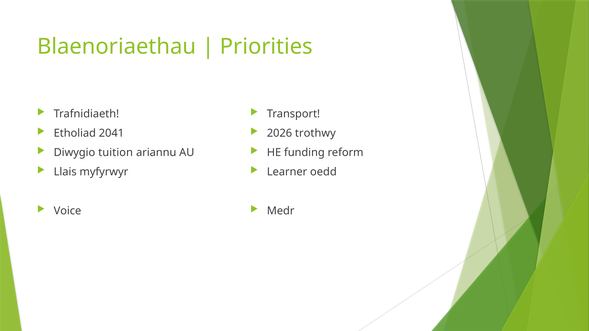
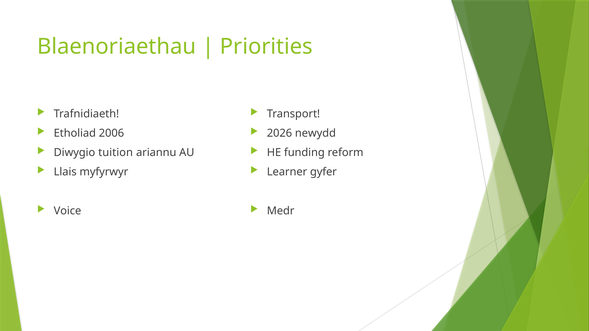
2041: 2041 -> 2006
trothwy: trothwy -> newydd
oedd: oedd -> gyfer
